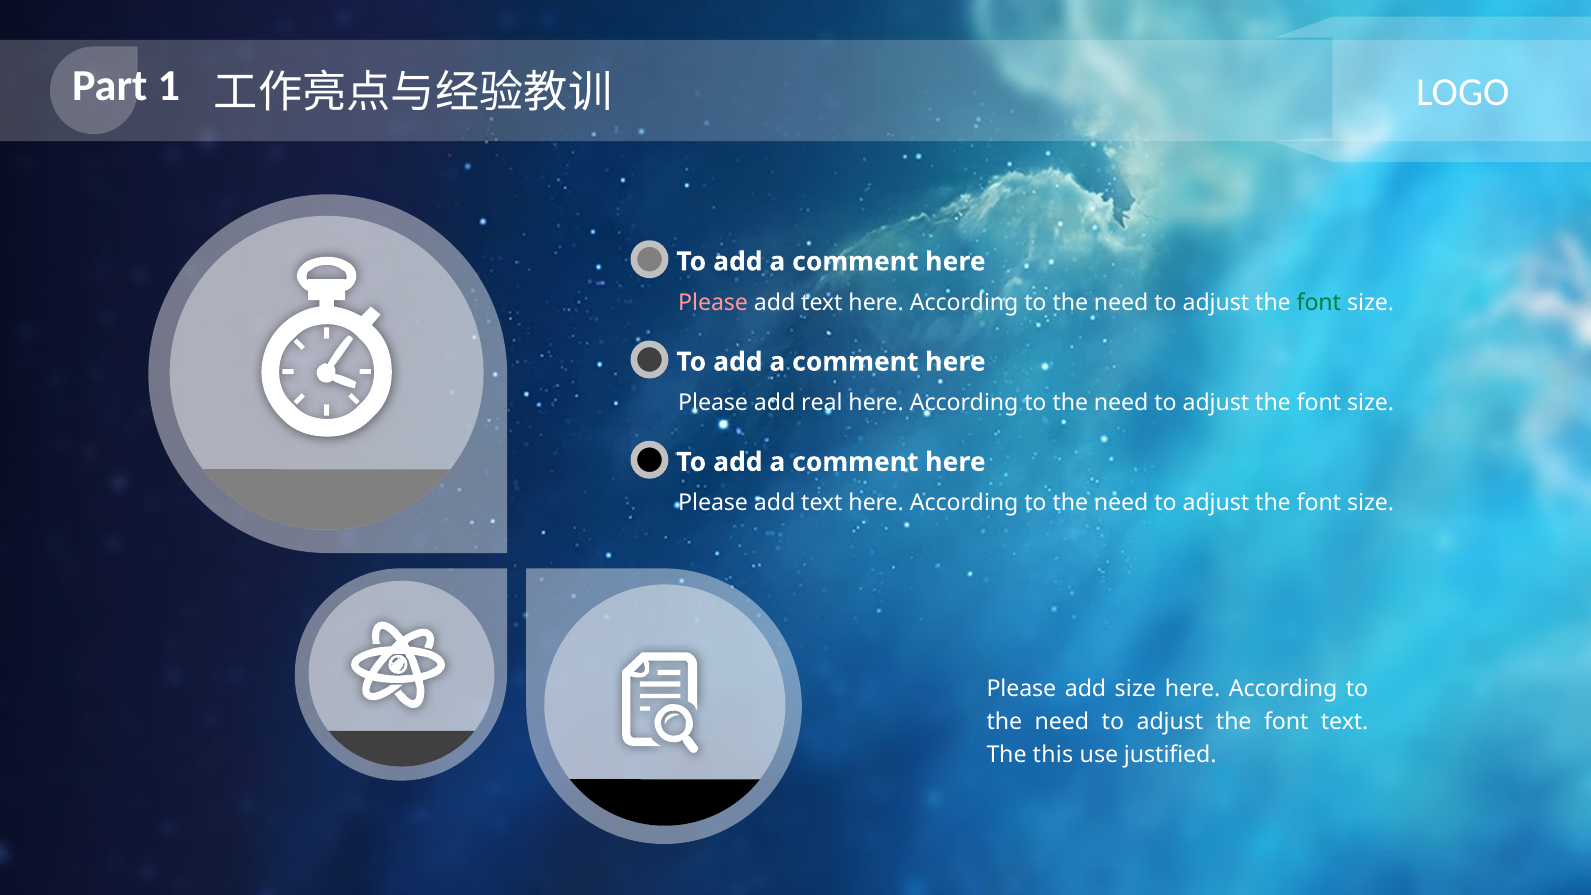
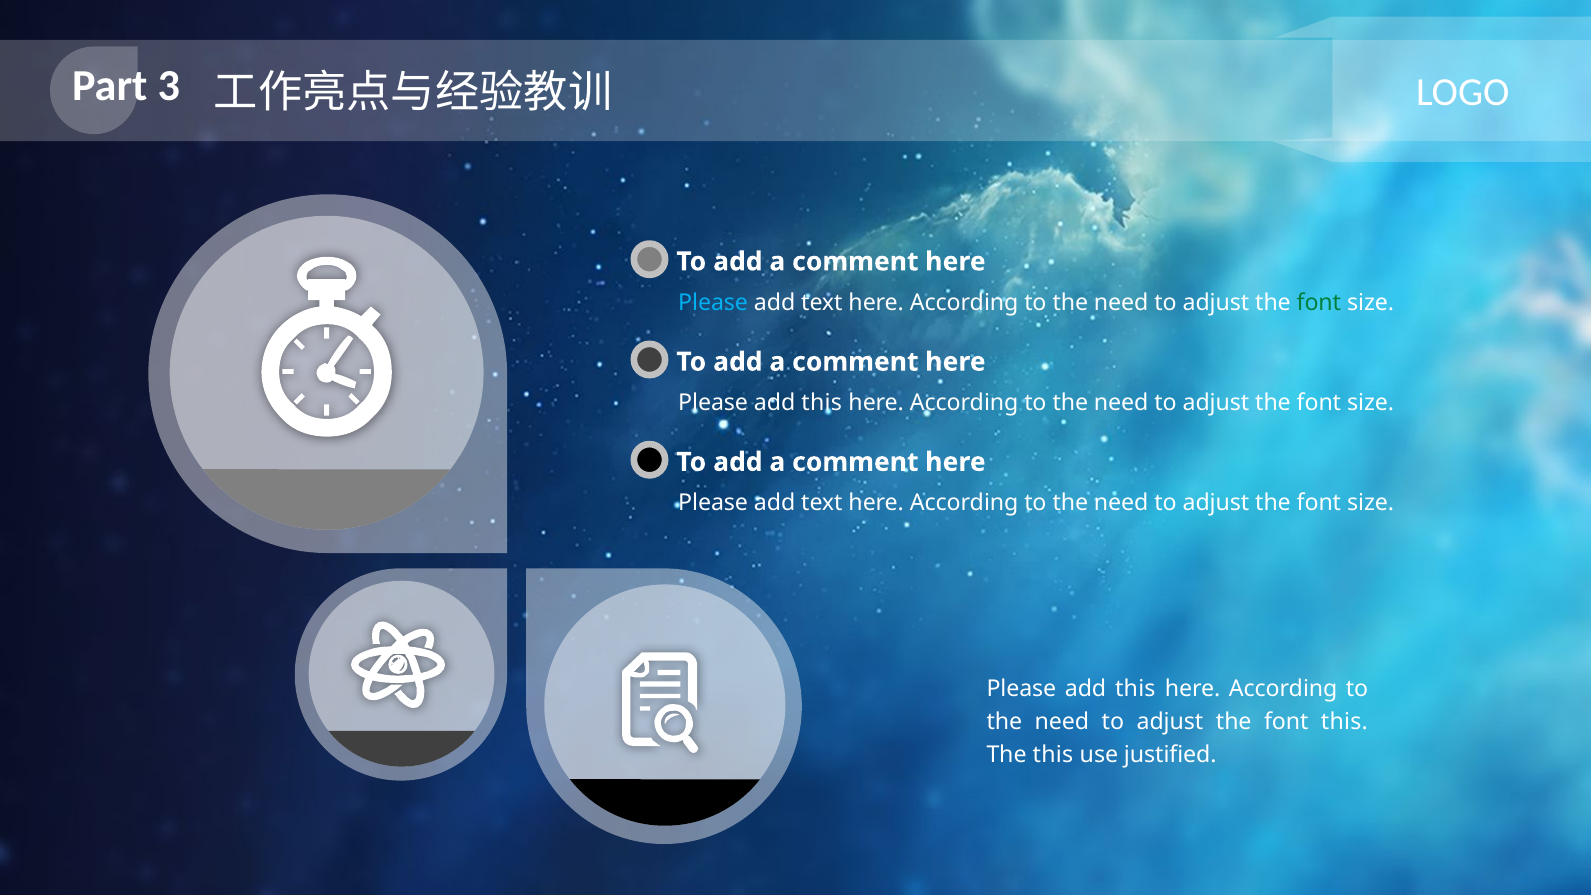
1: 1 -> 3
Please at (713, 303) colour: pink -> light blue
real at (822, 403): real -> this
size at (1135, 689): size -> this
font text: text -> this
